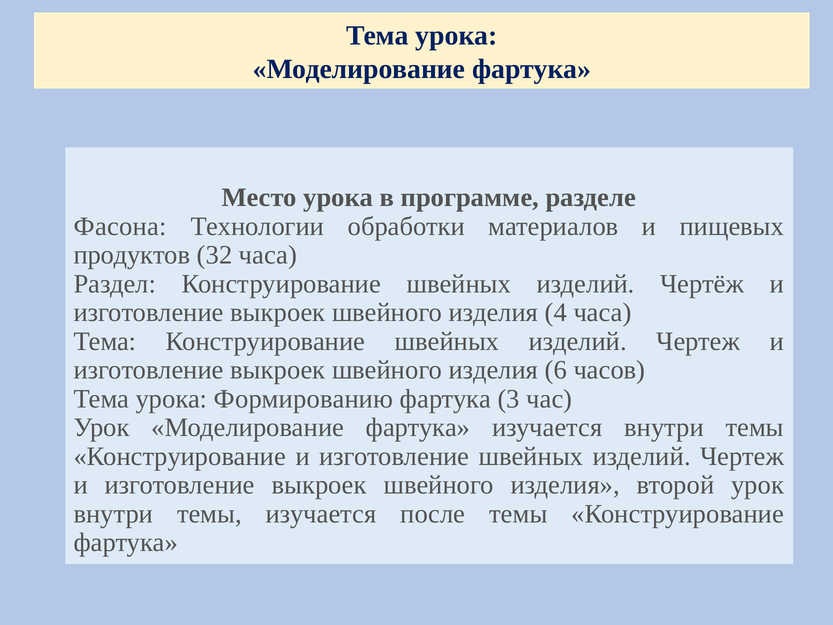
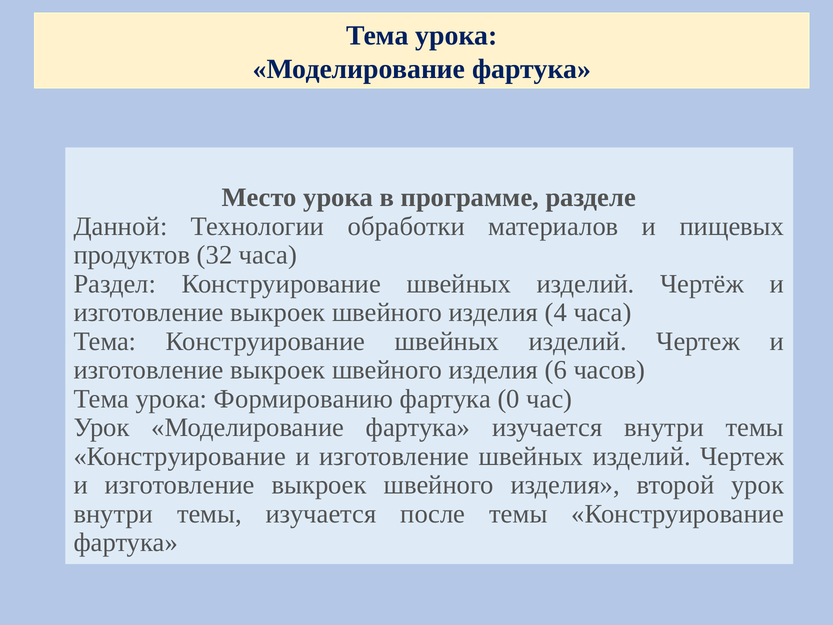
Фасона: Фасона -> Данной
3: 3 -> 0
